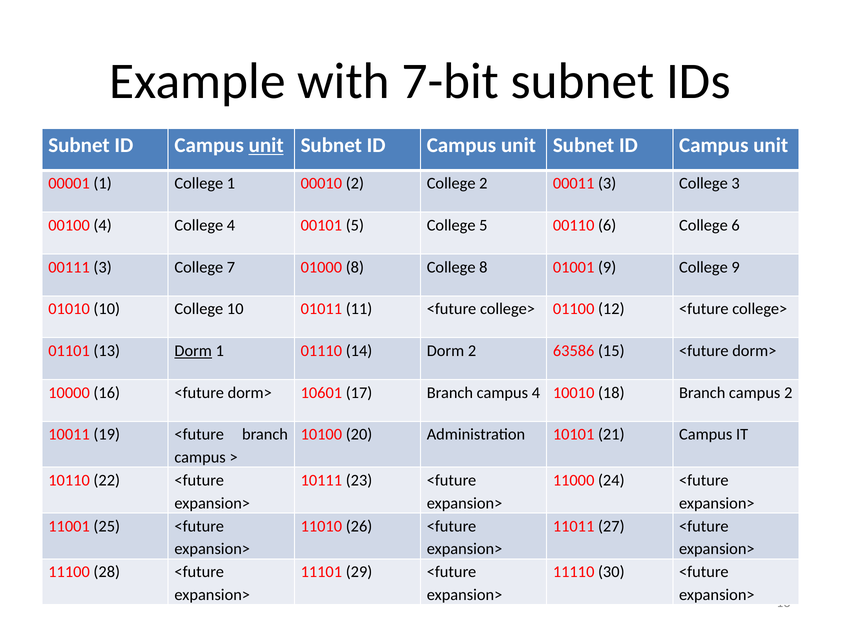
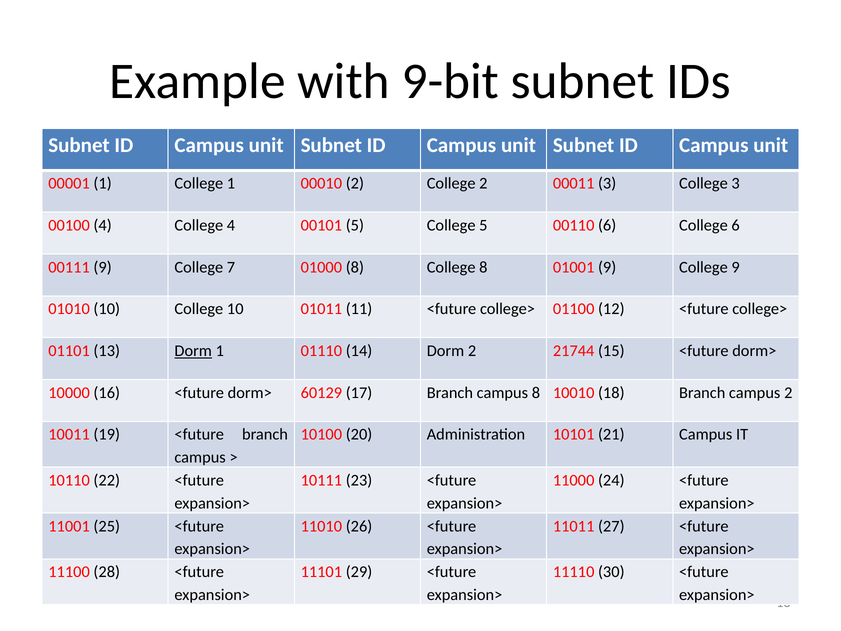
7-bit: 7-bit -> 9-bit
unit at (266, 145) underline: present -> none
00111 3: 3 -> 9
63586: 63586 -> 21744
10601: 10601 -> 60129
campus 4: 4 -> 8
